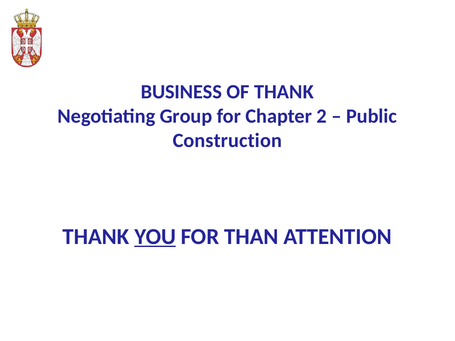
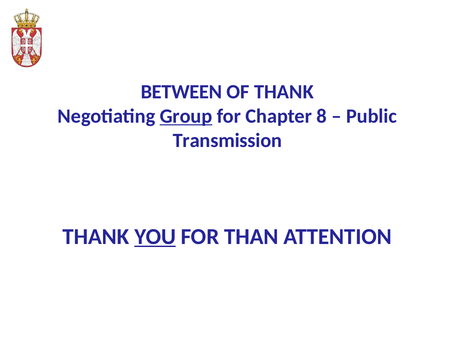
BUSINESS: BUSINESS -> BETWEEN
Group underline: none -> present
2: 2 -> 8
Construction: Construction -> Transmission
